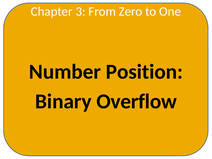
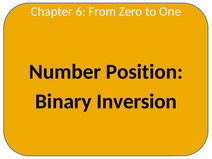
3: 3 -> 6
Overflow: Overflow -> Inversion
